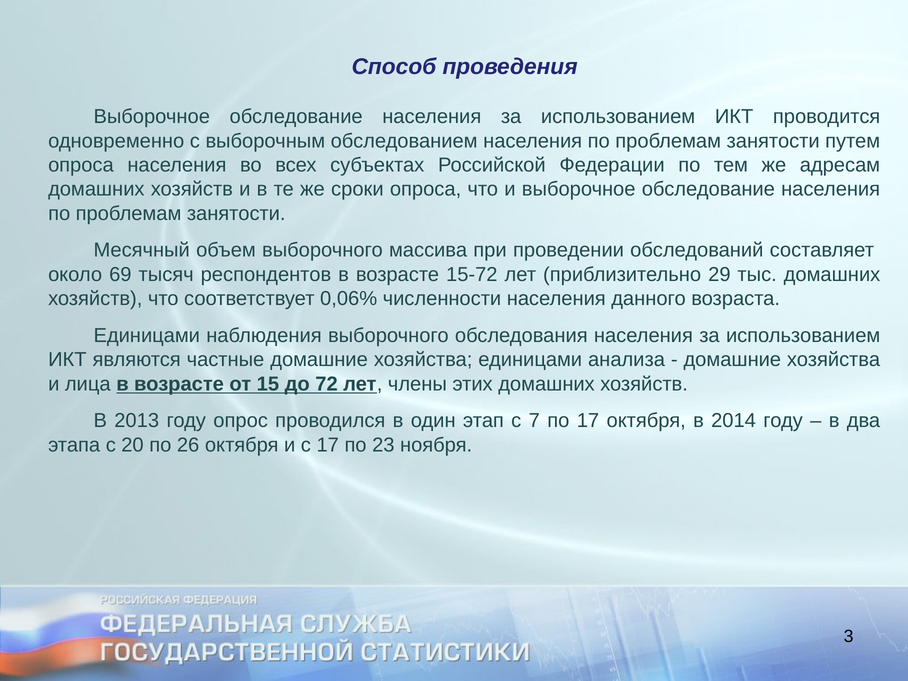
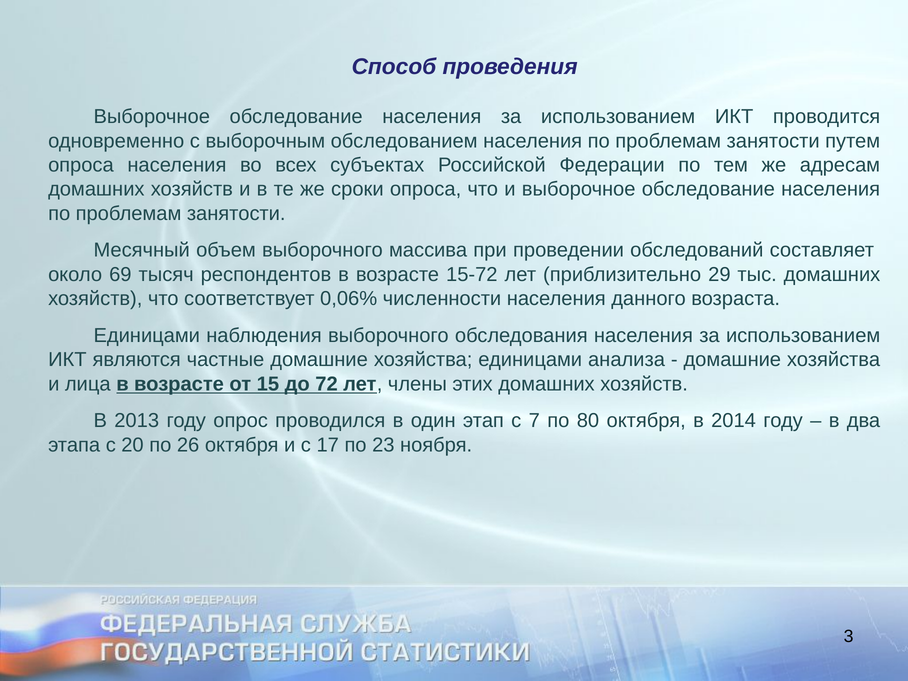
по 17: 17 -> 80
